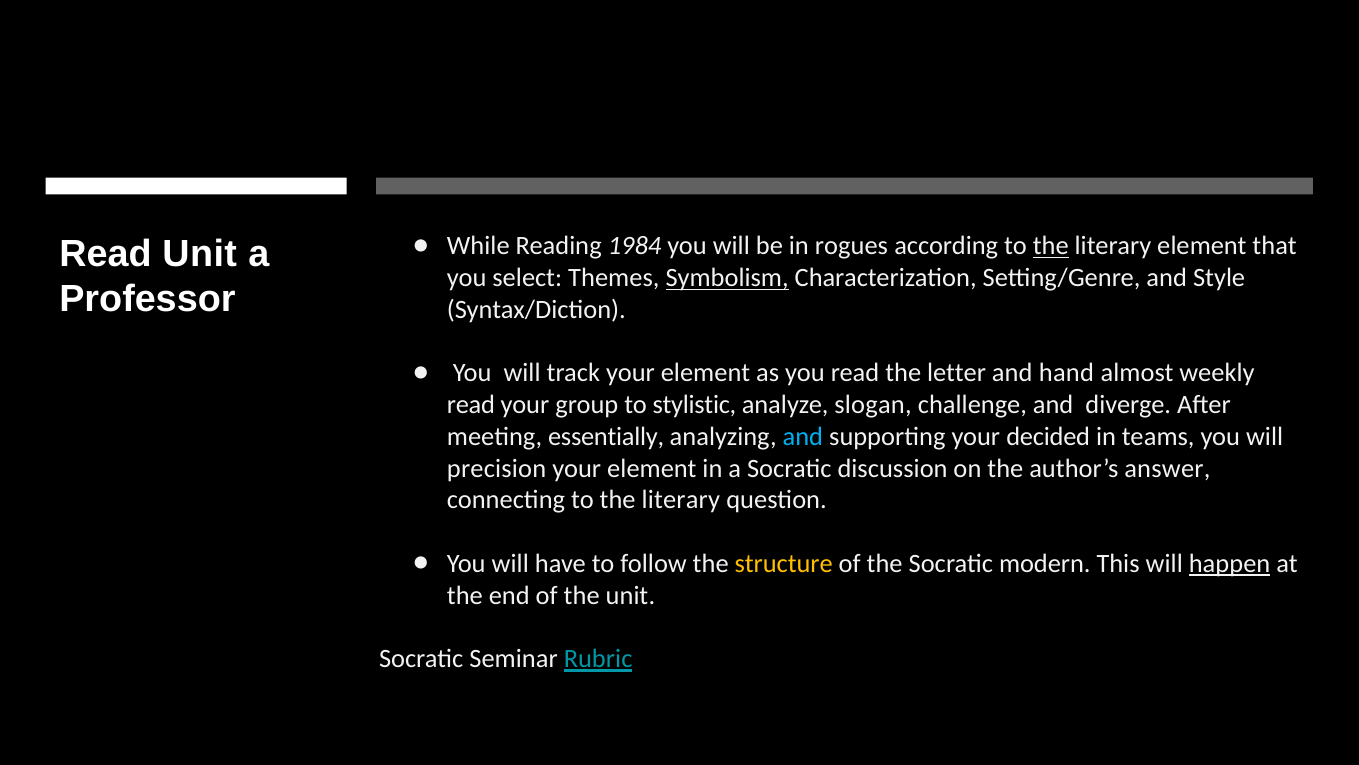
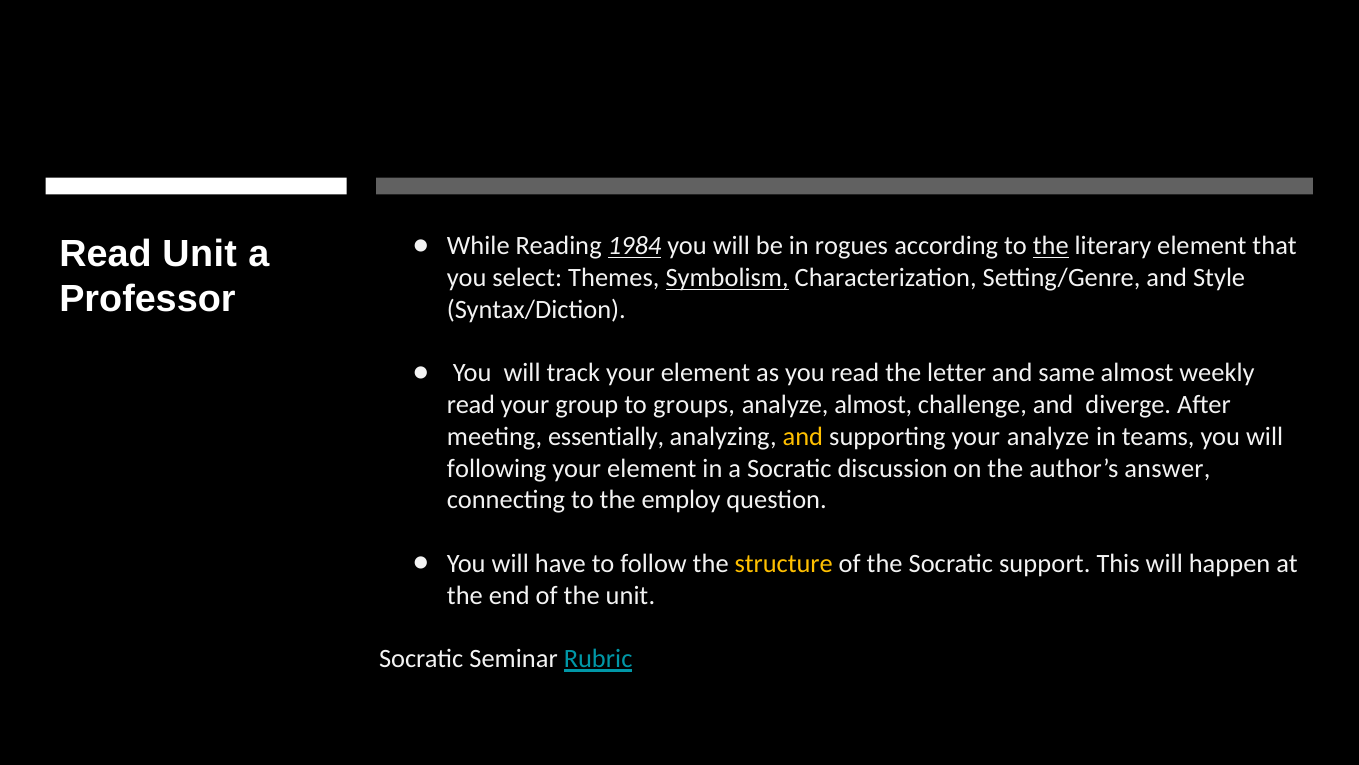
1984 underline: none -> present
hand: hand -> same
stylistic: stylistic -> groups
analyze slogan: slogan -> almost
and at (803, 436) colour: light blue -> yellow
your decided: decided -> analyze
precision: precision -> following
connecting to the literary: literary -> employ
modern: modern -> support
happen underline: present -> none
